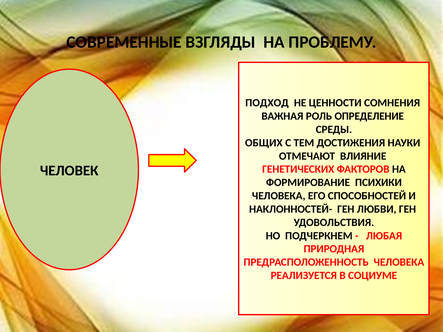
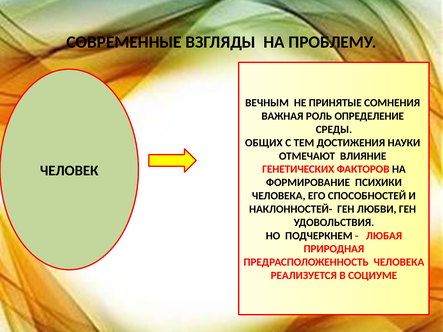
ПОДХОД: ПОДХОД -> ВЕЧНЫМ
ЦЕННОСТИ: ЦЕННОСТИ -> ПРИНЯТЫЕ
